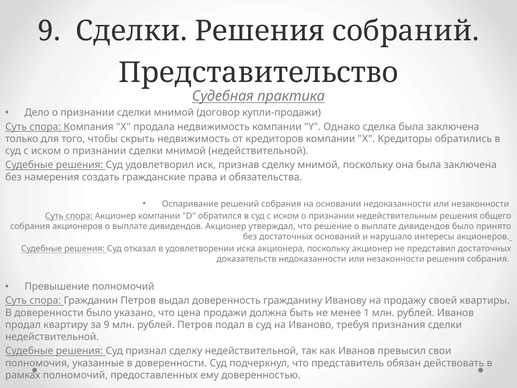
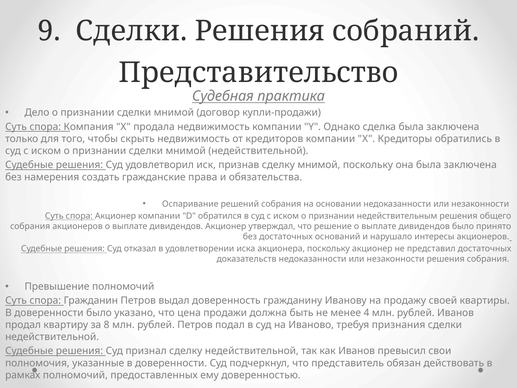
1: 1 -> 4
за 9: 9 -> 8
